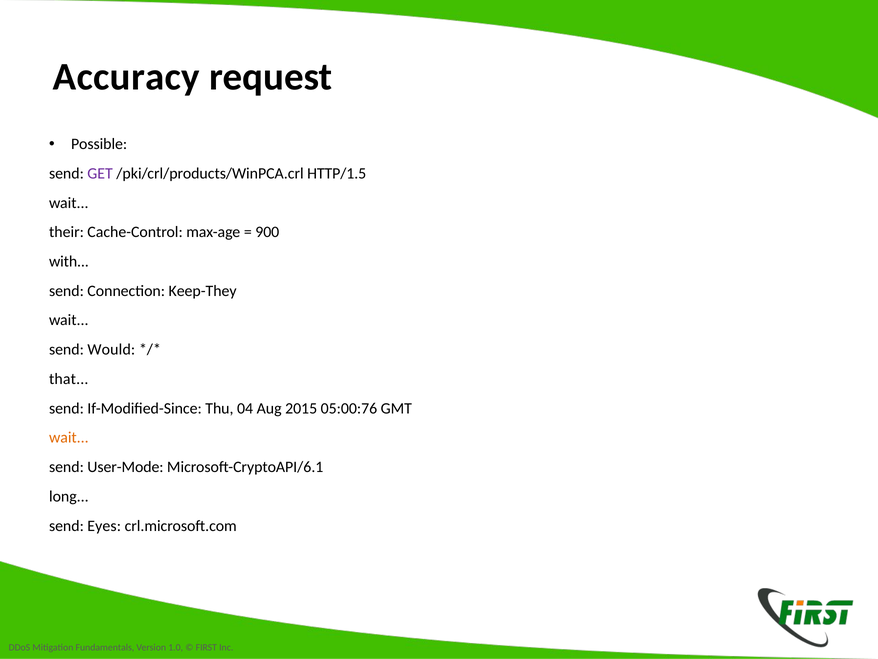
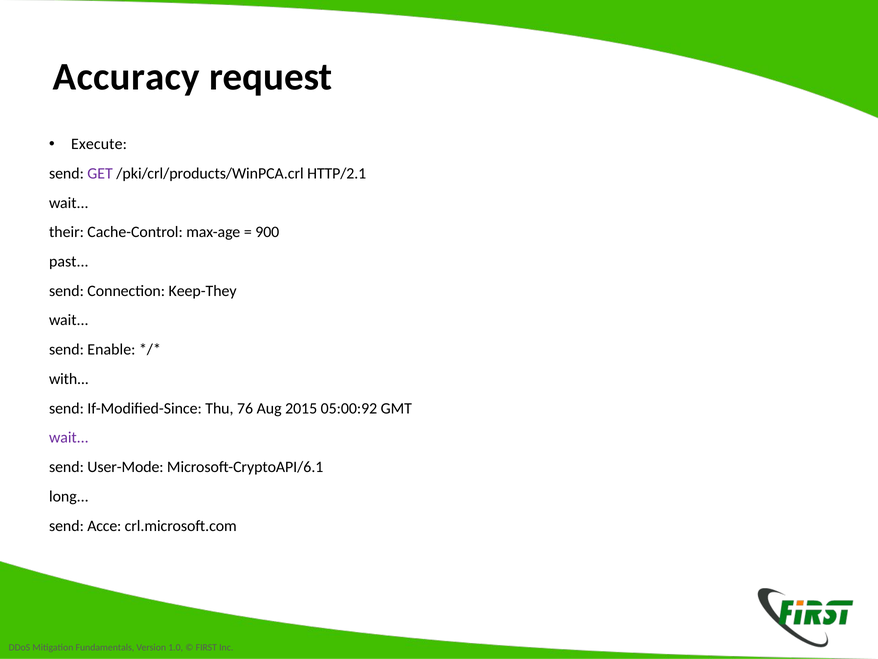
Possible: Possible -> Execute
HTTP/1.5: HTTP/1.5 -> HTTP/2.1
with: with -> past
Would: Would -> Enable
that: that -> with
04: 04 -> 76
05:00:76: 05:00:76 -> 05:00:92
wait at (69, 437) colour: orange -> purple
Eyes: Eyes -> Acce
